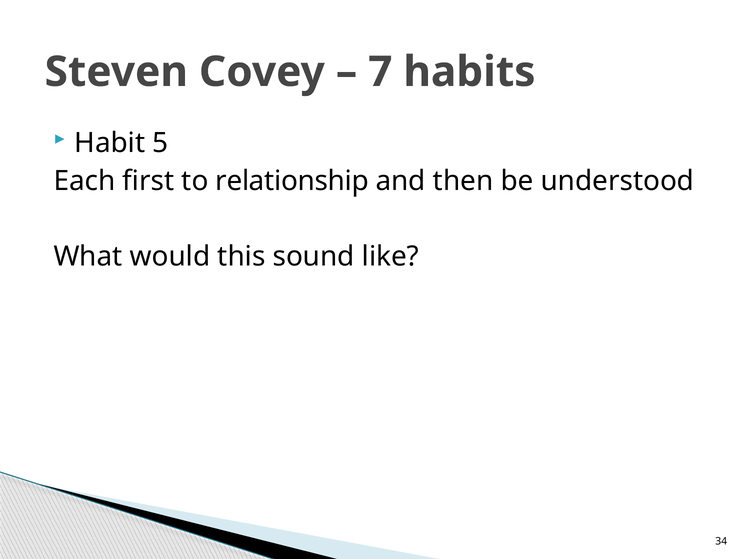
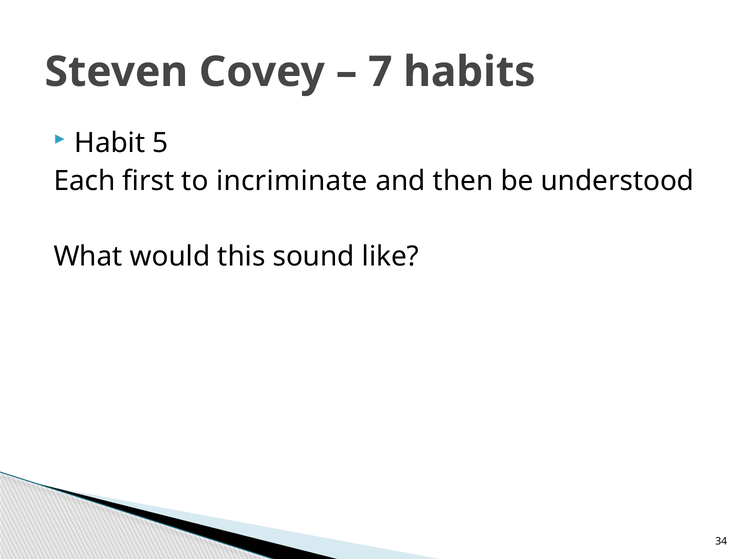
relationship: relationship -> incriminate
